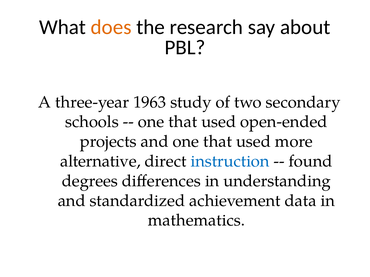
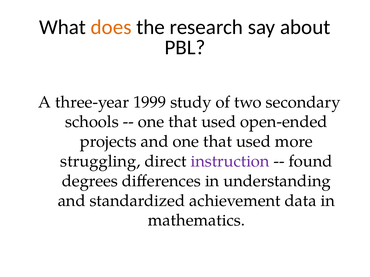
1963: 1963 -> 1999
alternative: alternative -> struggling
instruction colour: blue -> purple
